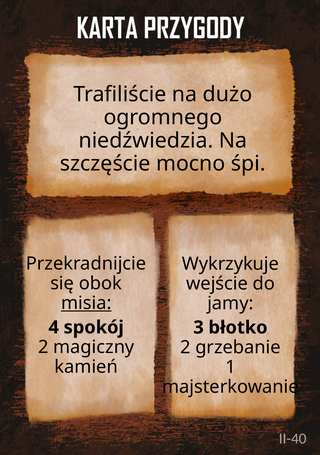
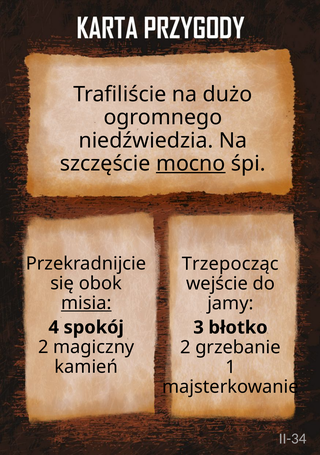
mocno underline: none -> present
Wykrzykuje: Wykrzykuje -> Trzepocząc
II-40: II-40 -> II-34
